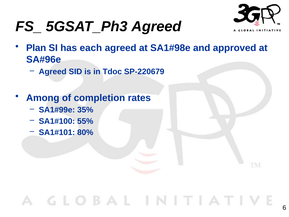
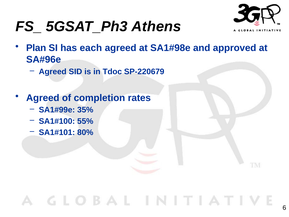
5GSAT_Ph3 Agreed: Agreed -> Athens
Among at (43, 98): Among -> Agreed
